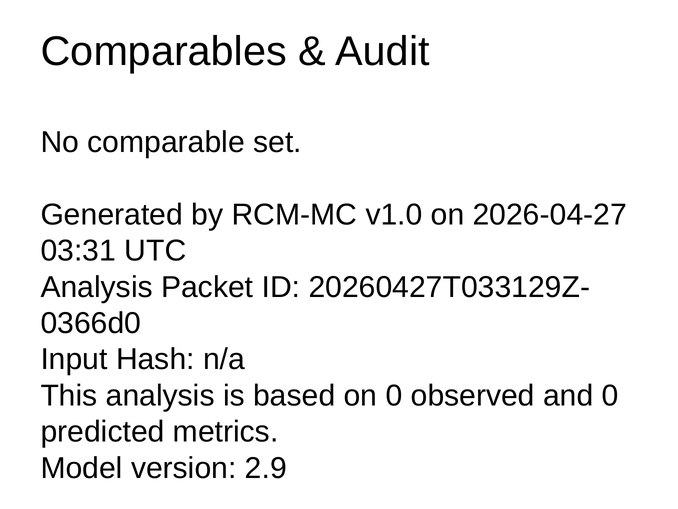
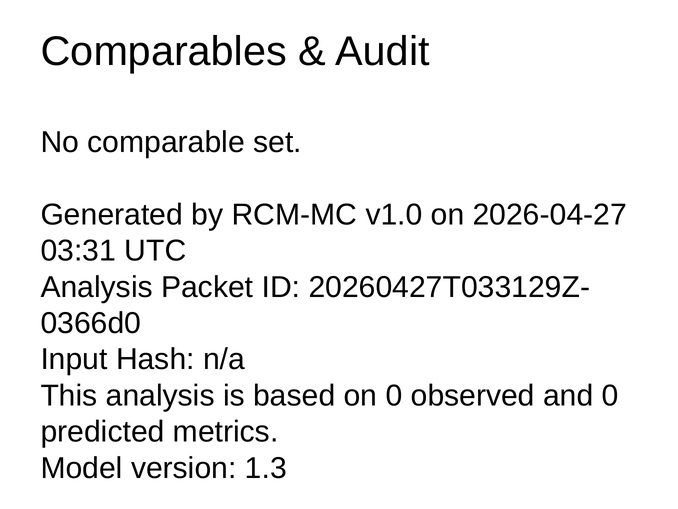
2.9: 2.9 -> 1.3
